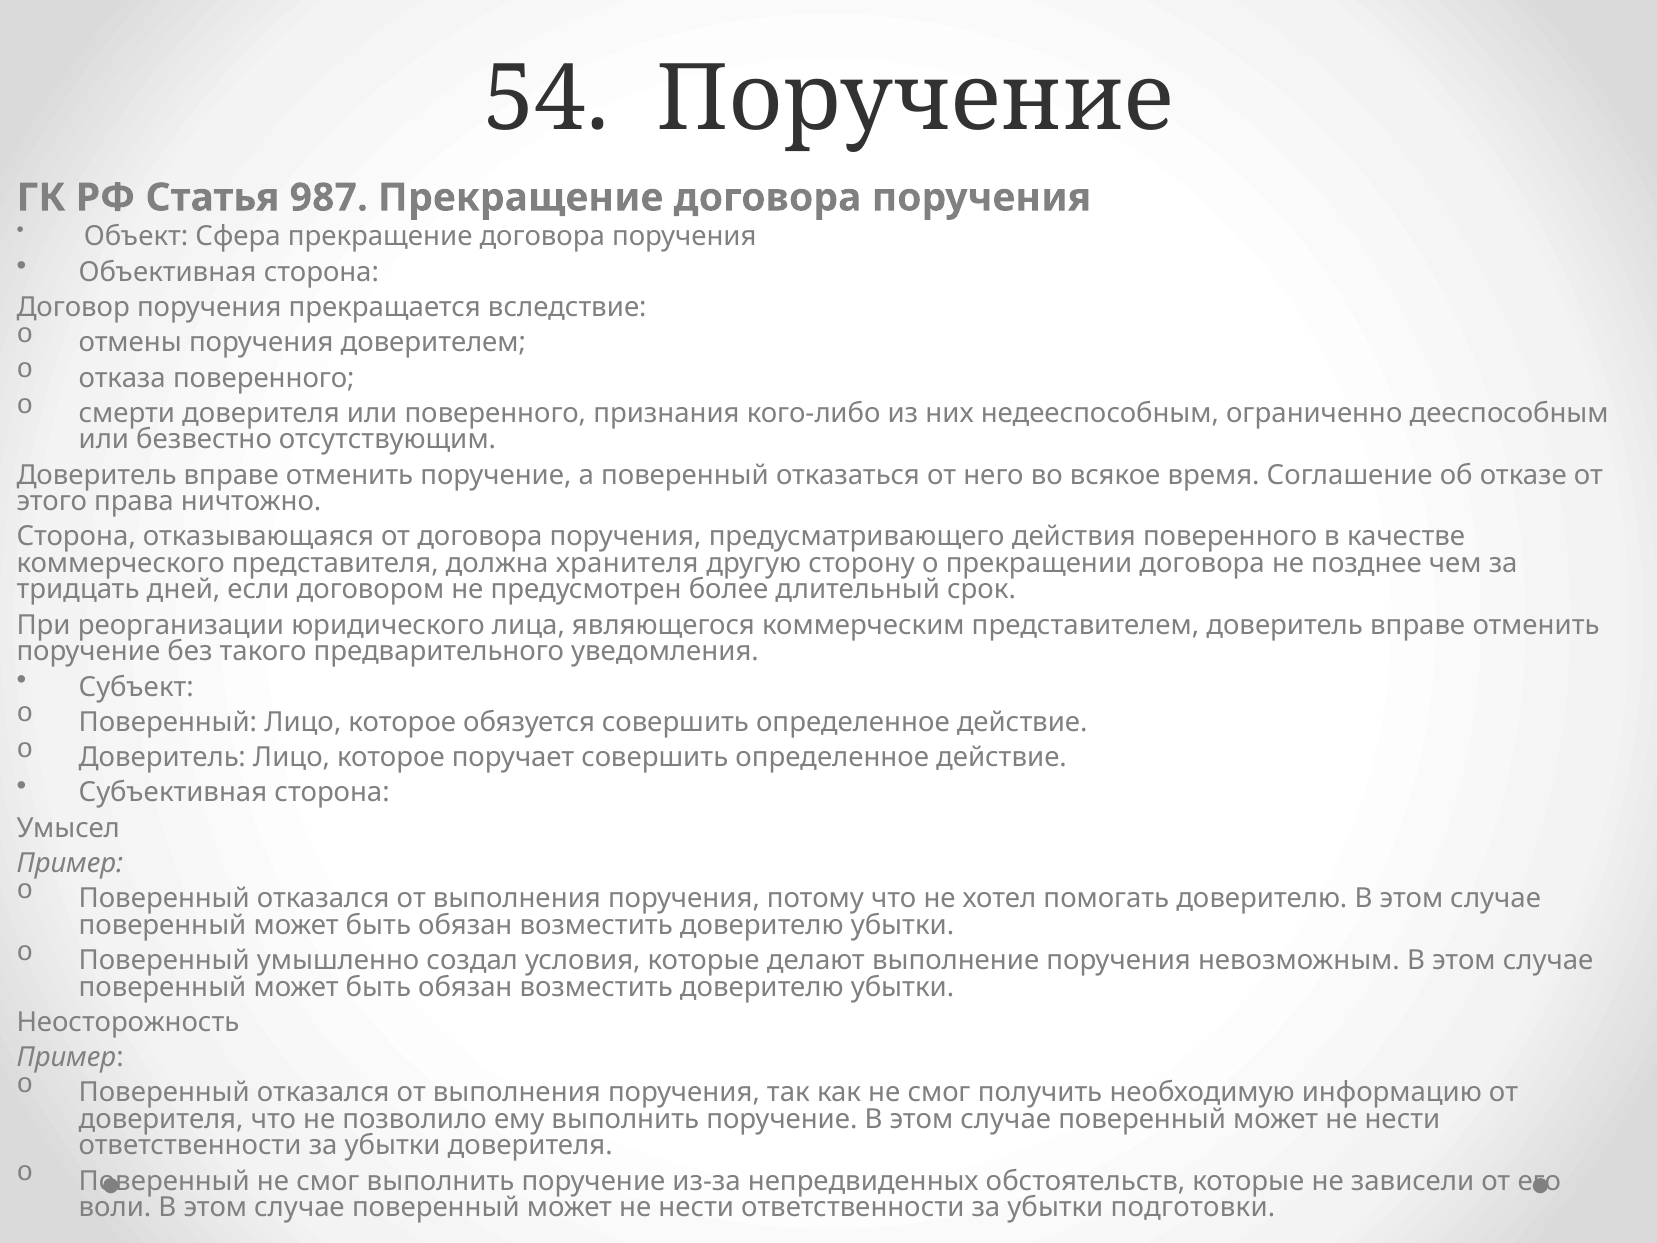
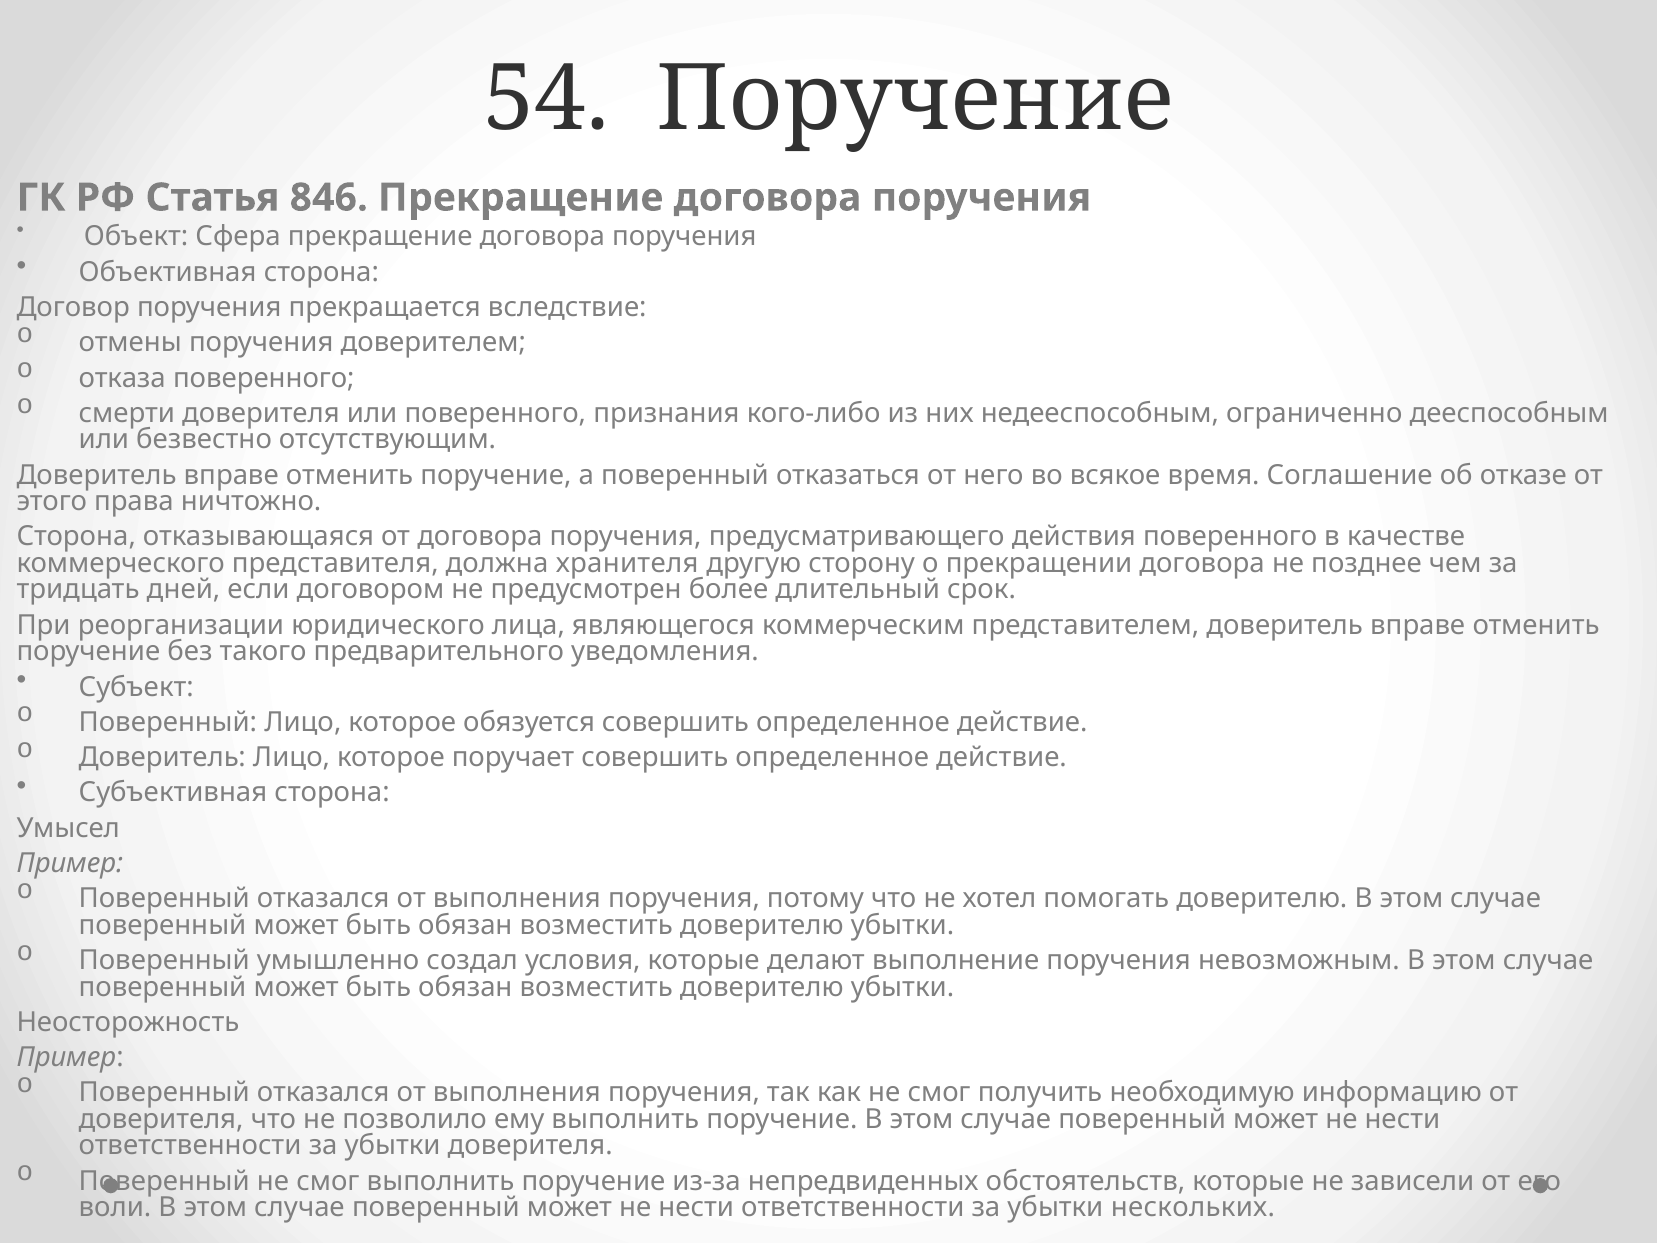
987: 987 -> 846
подготовки: подготовки -> нескольких
